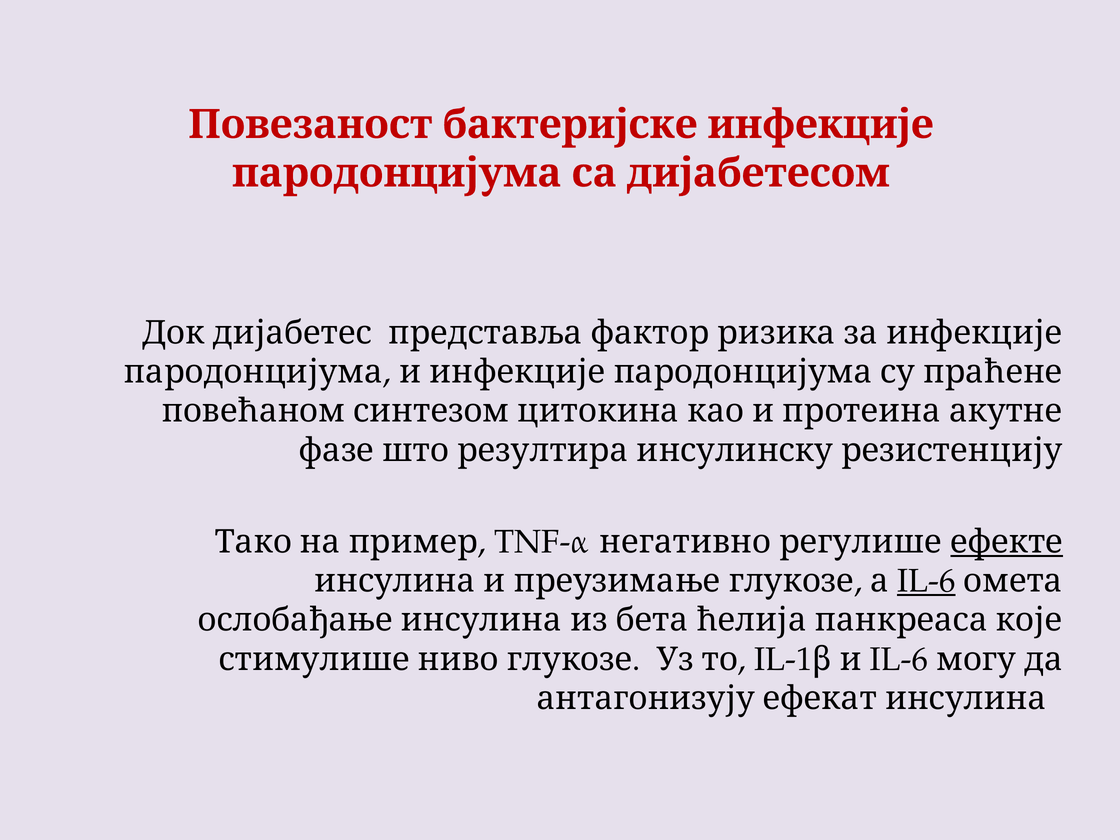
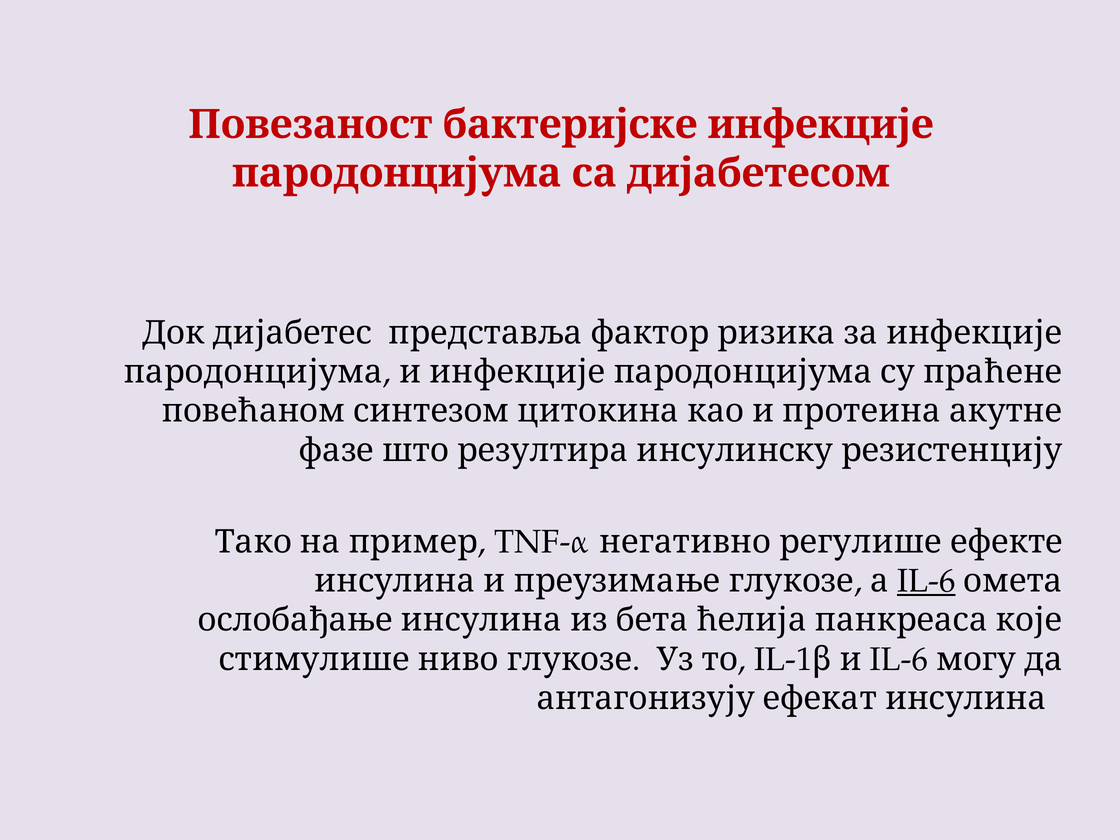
ефекте underline: present -> none
